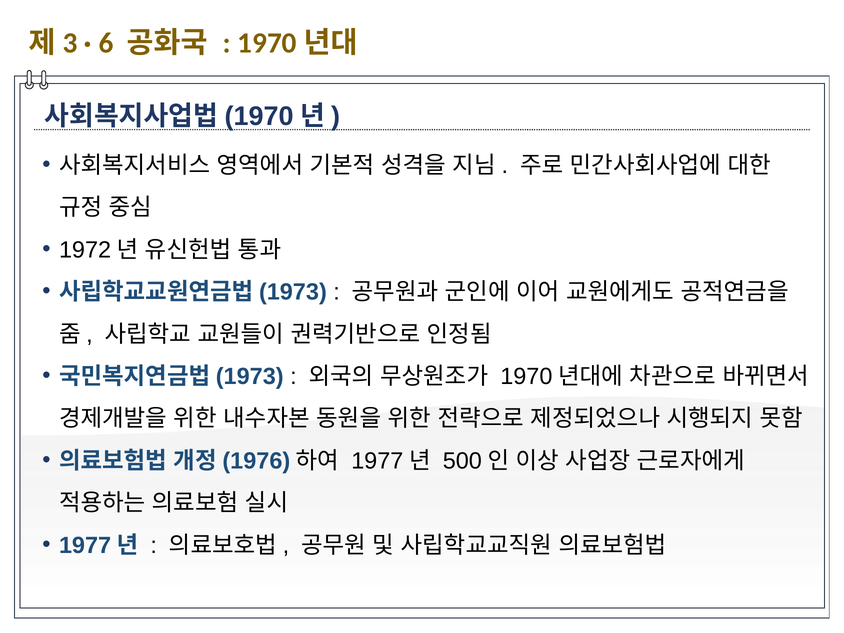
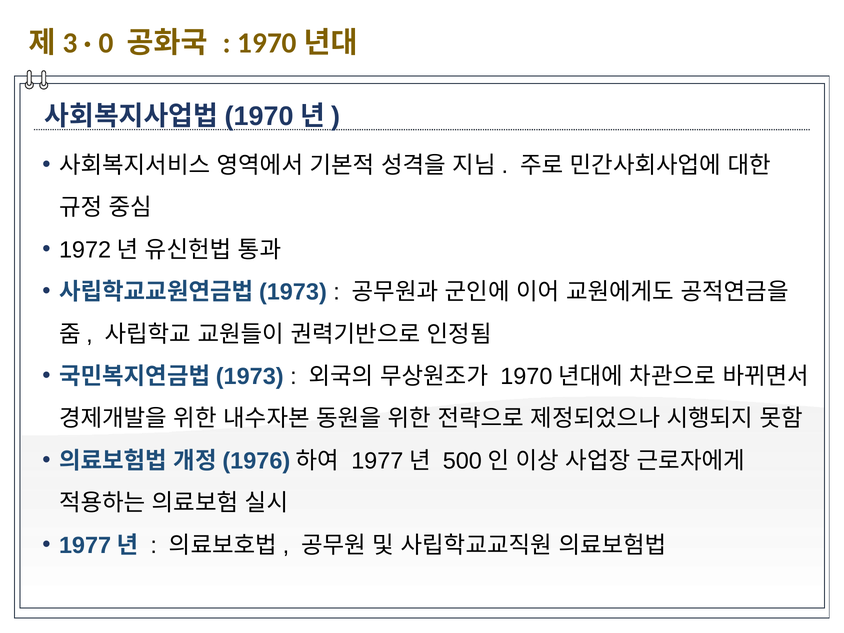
6: 6 -> 0
